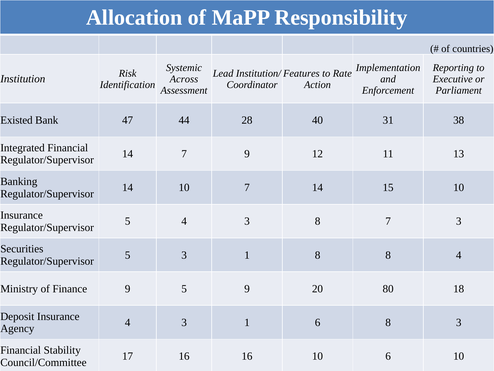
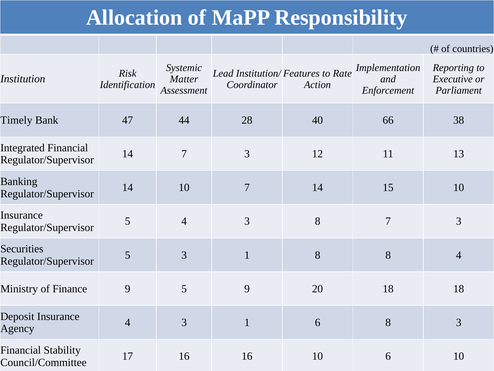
Across: Across -> Matter
Existed: Existed -> Timely
40 31: 31 -> 66
14 7 9: 9 -> 3
20 80: 80 -> 18
